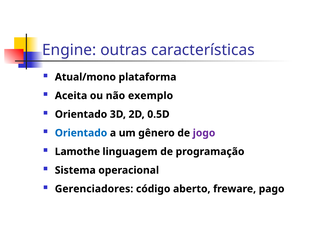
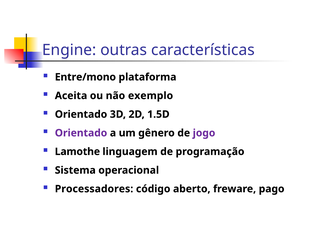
Atual/mono: Atual/mono -> Entre/mono
0.5D: 0.5D -> 1.5D
Orientado at (81, 133) colour: blue -> purple
Gerenciadores: Gerenciadores -> Processadores
